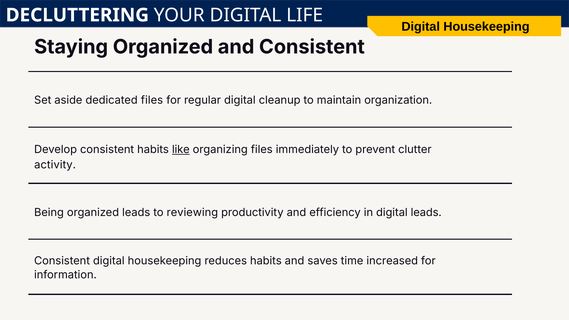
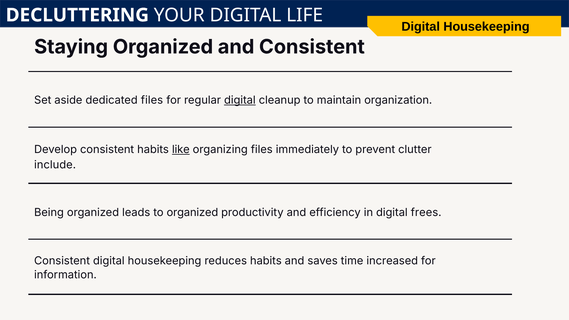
digital at (240, 100) underline: none -> present
activity: activity -> include
to reviewing: reviewing -> organized
digital leads: leads -> frees
